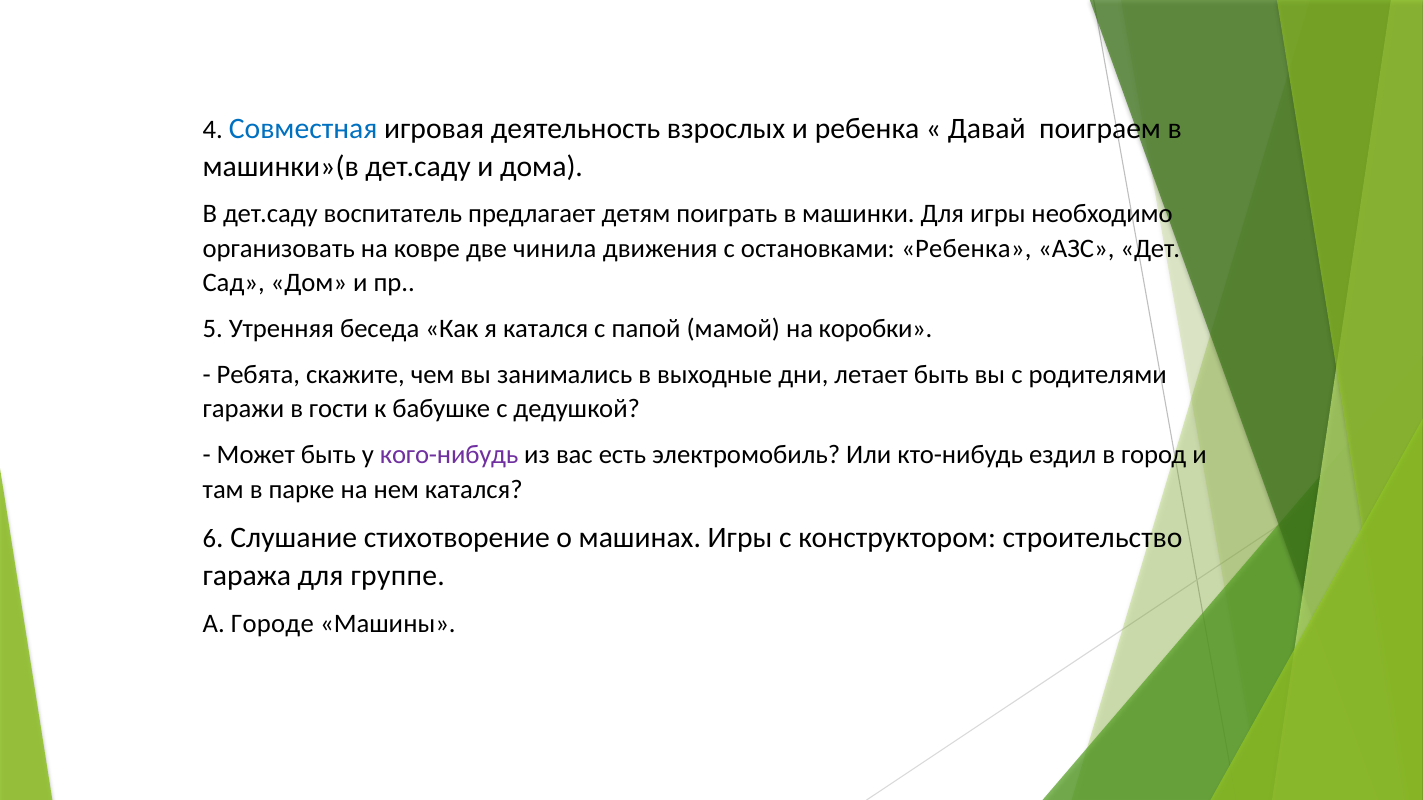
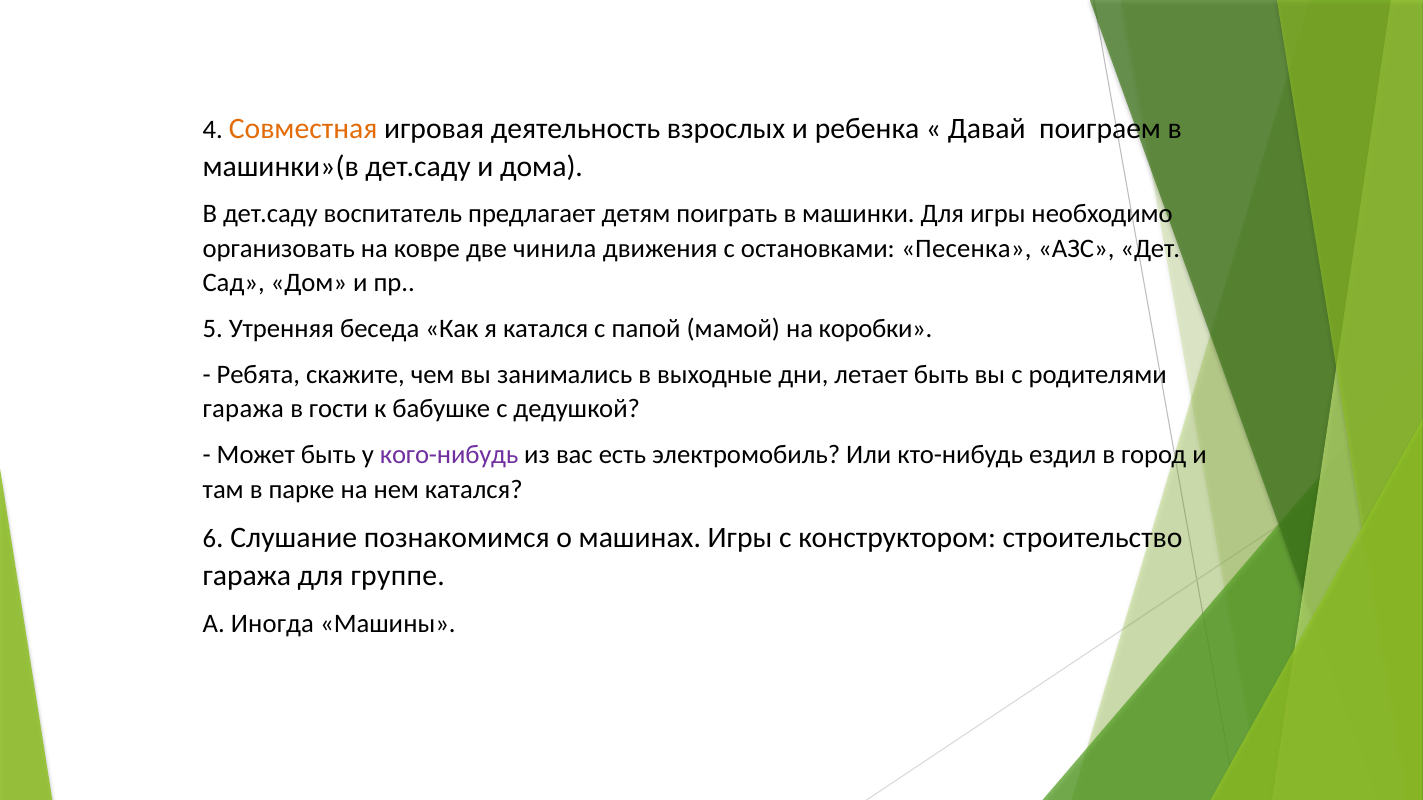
Совместная colour: blue -> orange
остановками Ребенка: Ребенка -> Песенка
гаражи at (243, 409): гаражи -> гаража
стихотворение: стихотворение -> познакомимся
Городе: Городе -> Иногда
